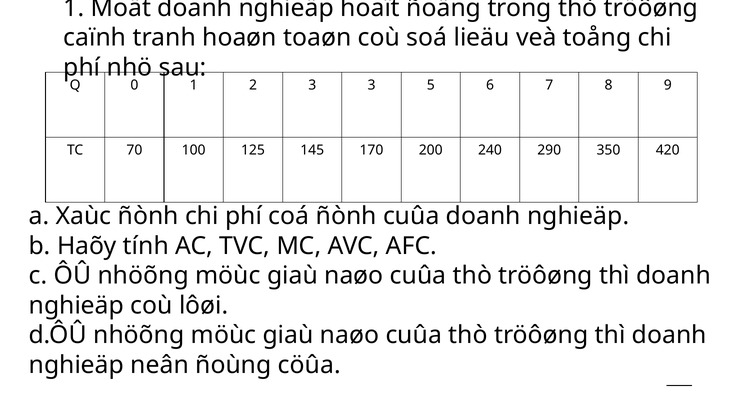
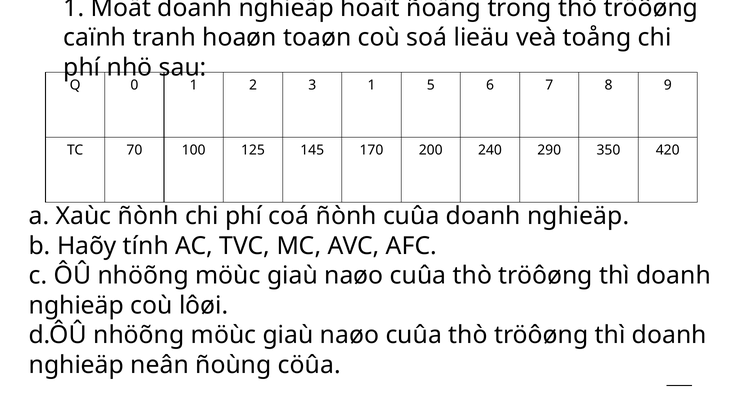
3 3: 3 -> 1
